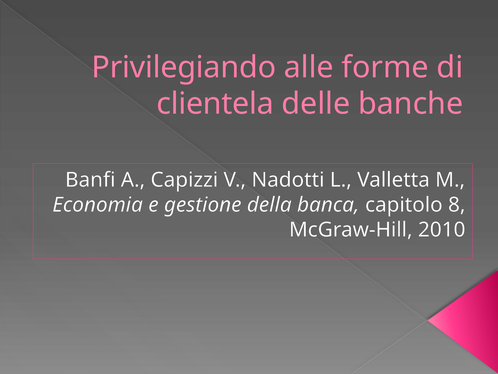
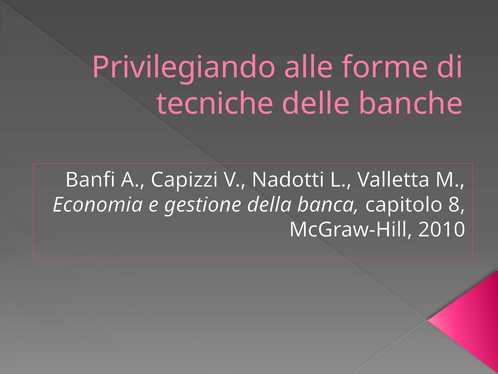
clientela: clientela -> tecniche
